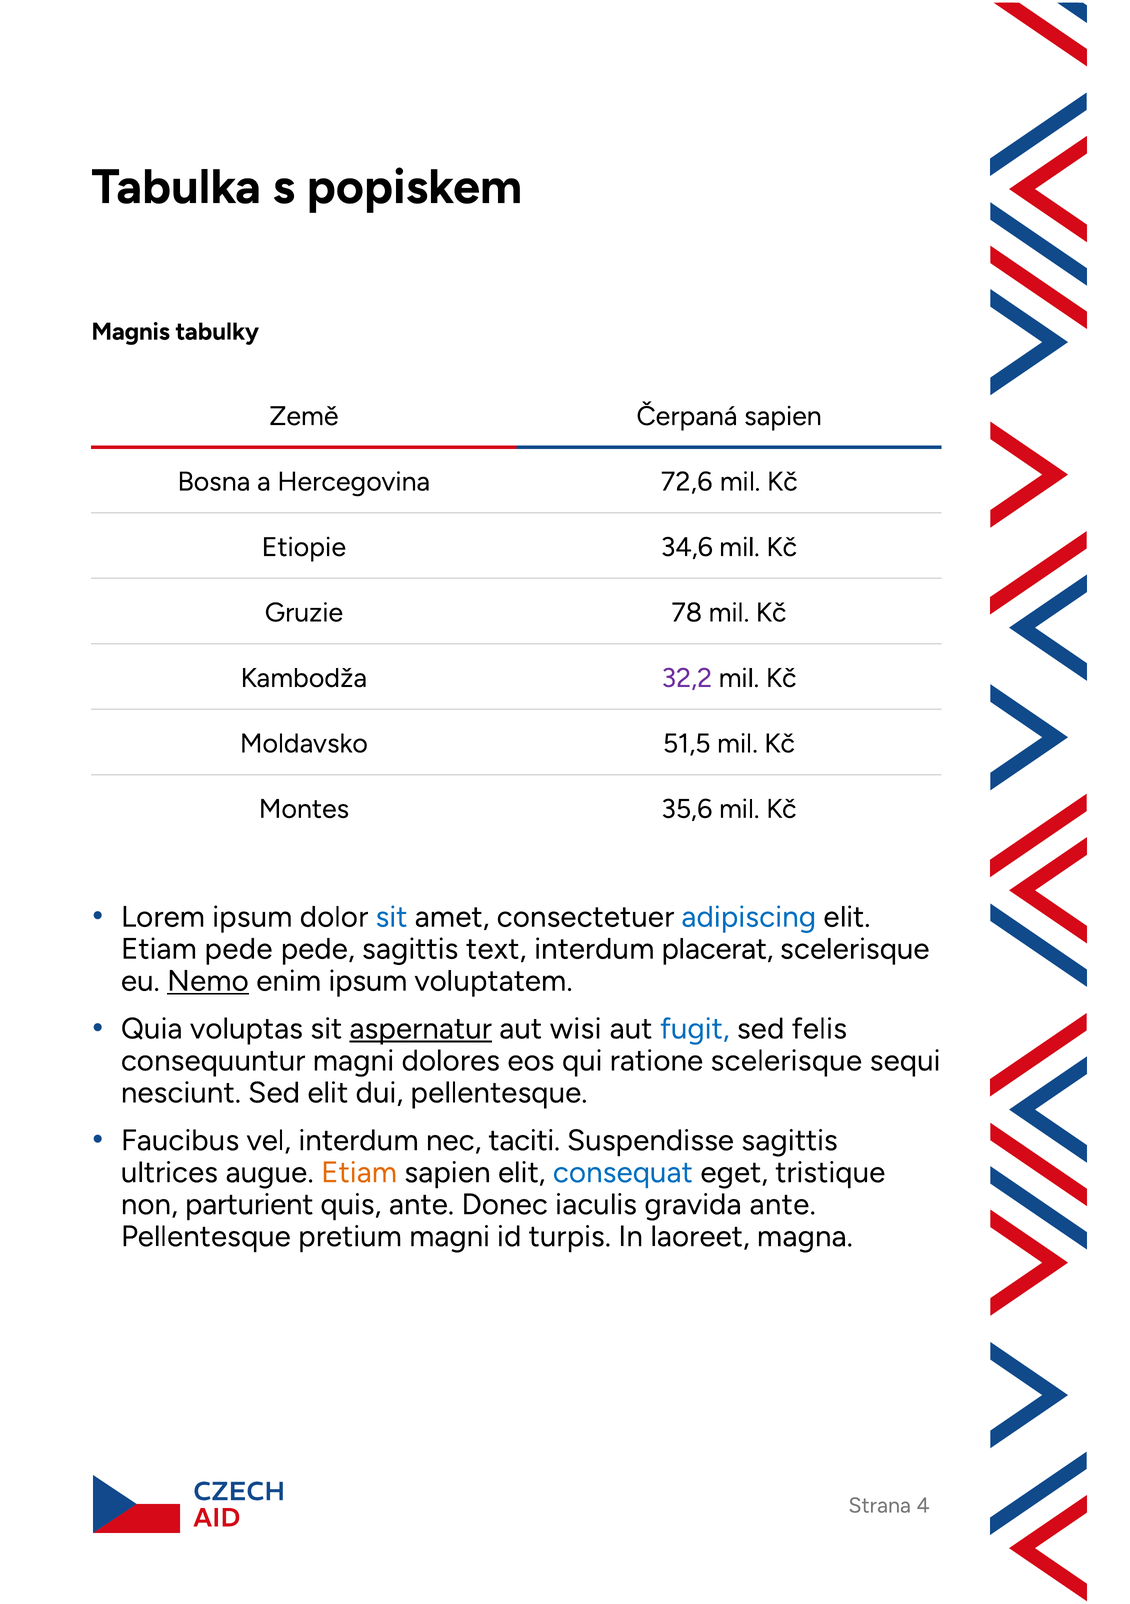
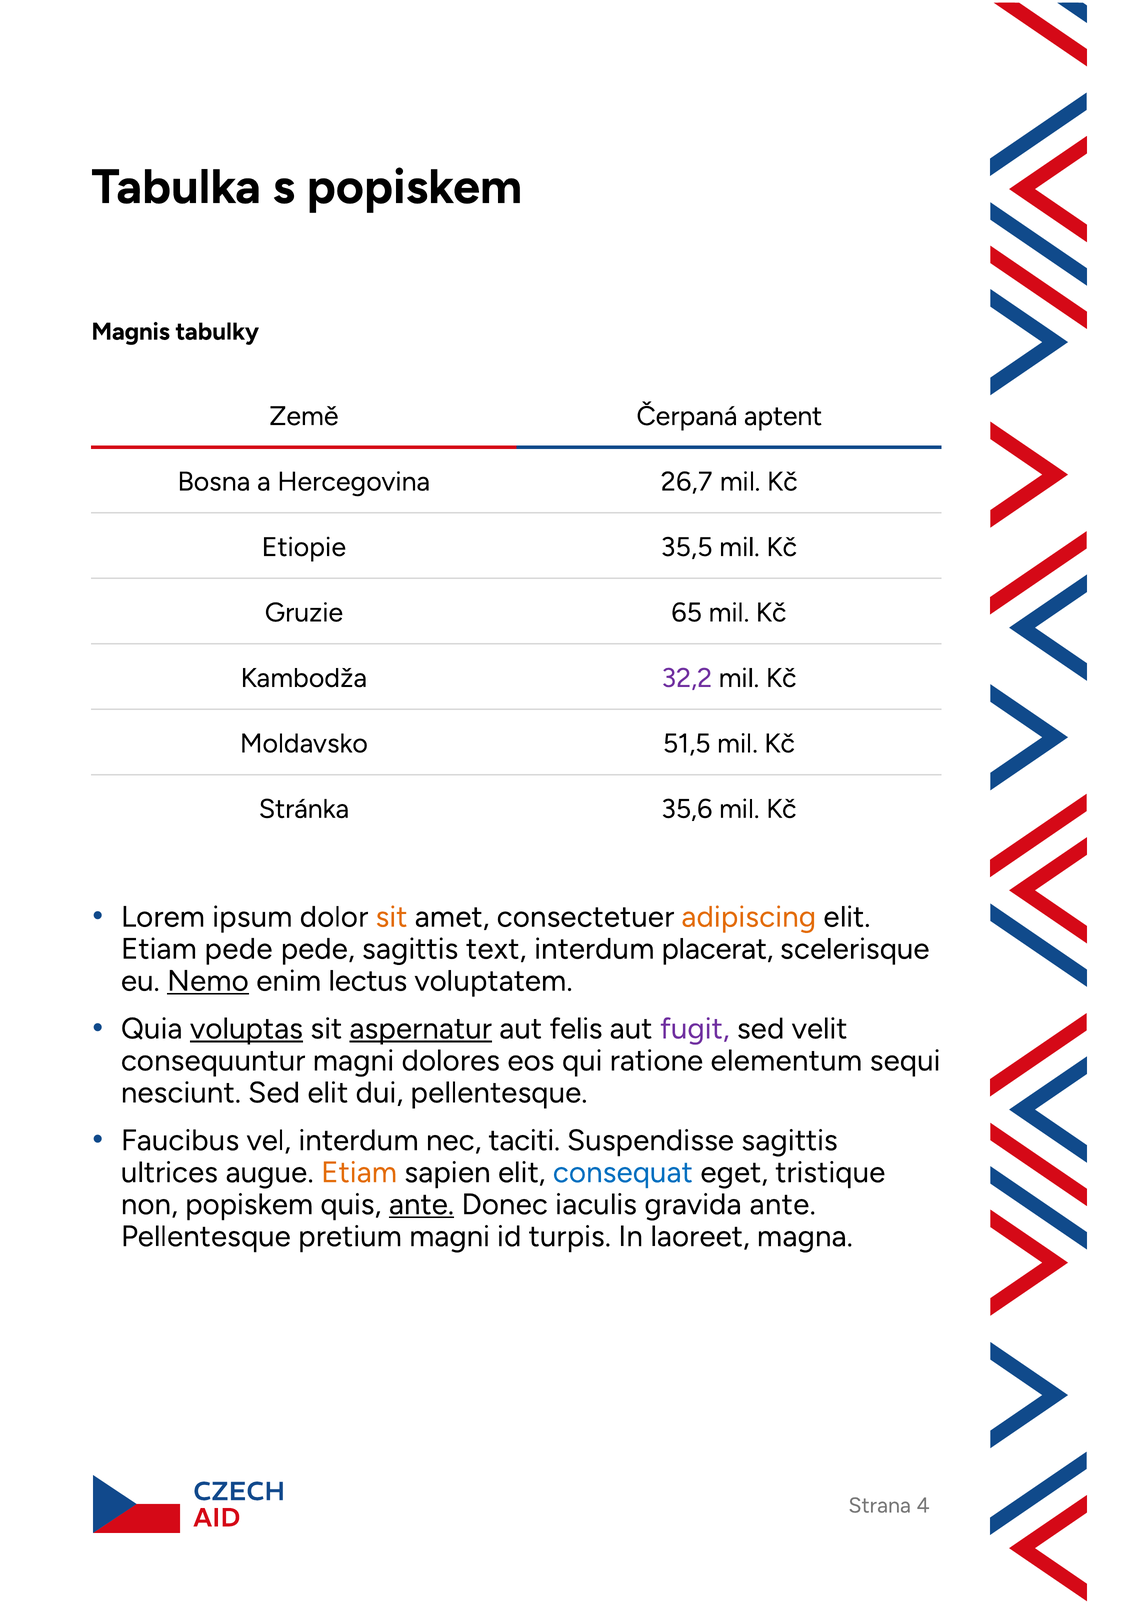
Čerpaná sapien: sapien -> aptent
72,6: 72,6 -> 26,7
34,6: 34,6 -> 35,5
78: 78 -> 65
Montes: Montes -> Stránka
sit at (392, 917) colour: blue -> orange
adipiscing colour: blue -> orange
enim ipsum: ipsum -> lectus
voluptas underline: none -> present
wisi: wisi -> felis
fugit colour: blue -> purple
felis: felis -> velit
ratione scelerisque: scelerisque -> elementum
non parturient: parturient -> popiskem
ante at (421, 1204) underline: none -> present
